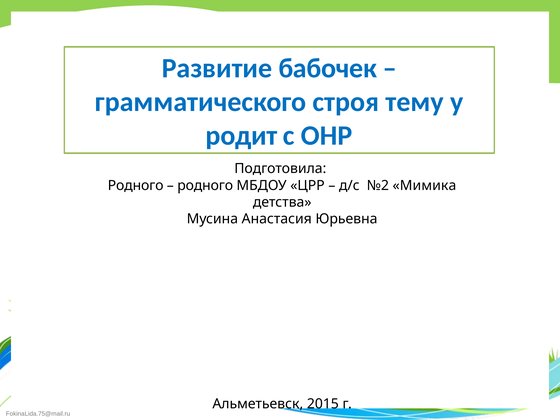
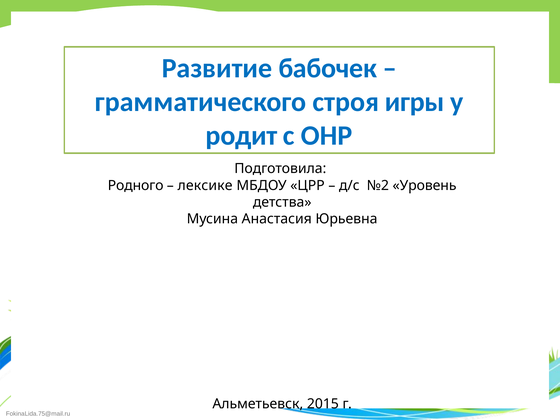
тему: тему -> игры
родного at (205, 185): родного -> лексике
Мимика: Мимика -> Уровень
